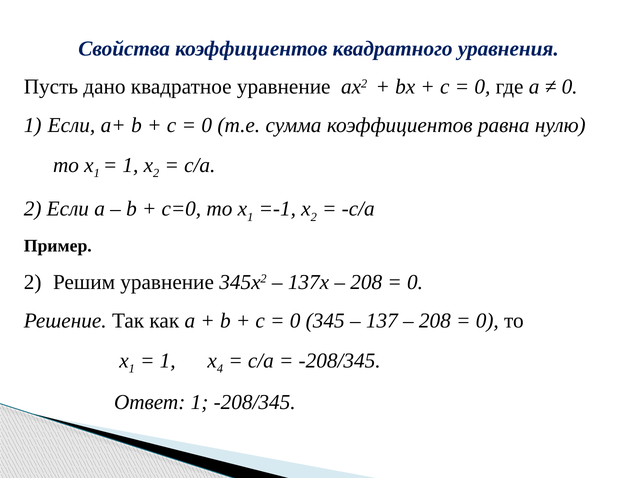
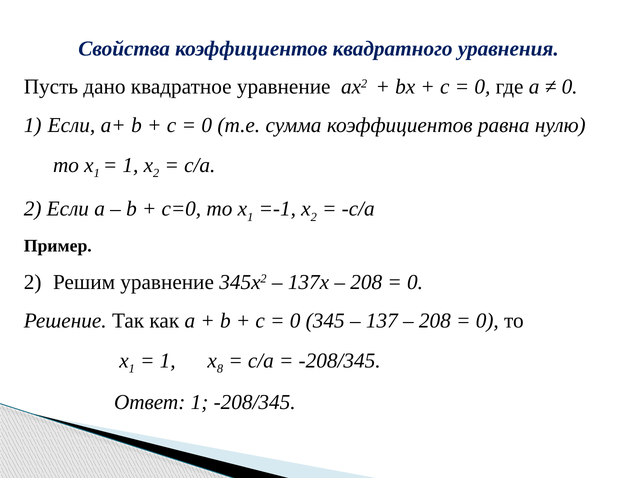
4: 4 -> 8
